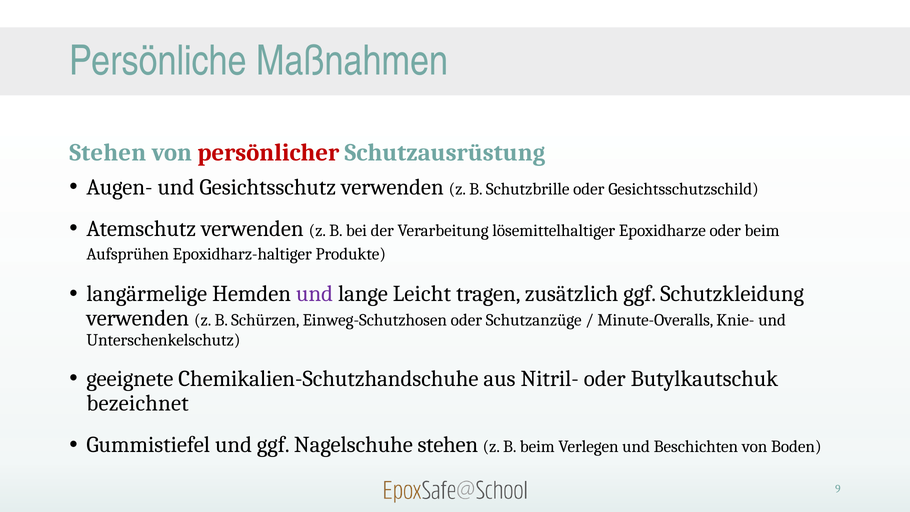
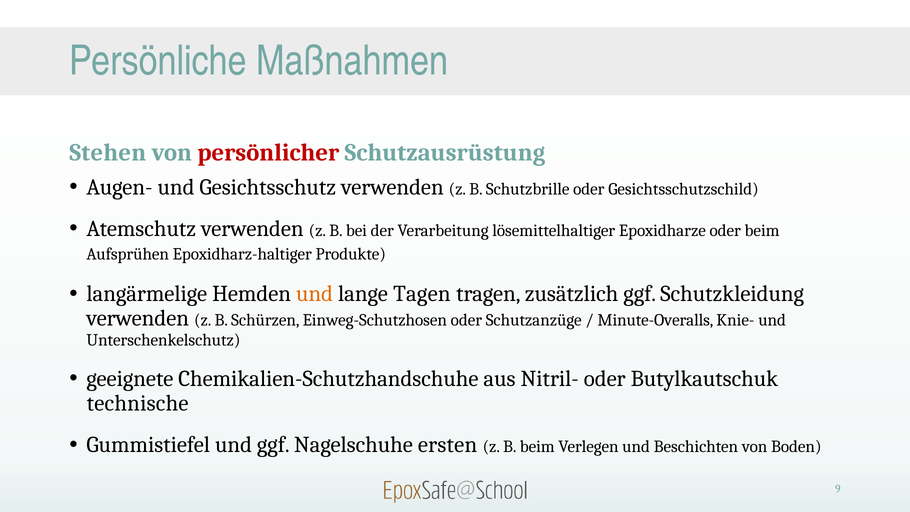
und at (315, 294) colour: purple -> orange
Leicht: Leicht -> Tagen
bezeichnet: bezeichnet -> technische
Nagelschuhe stehen: stehen -> ersten
